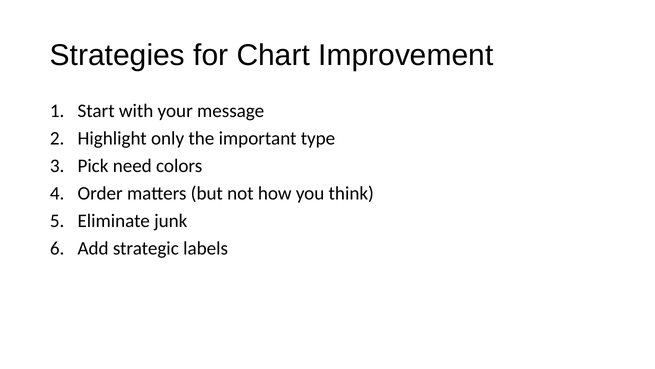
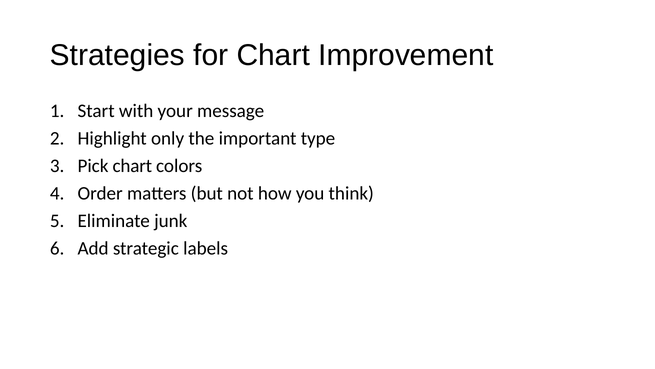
Pick need: need -> chart
